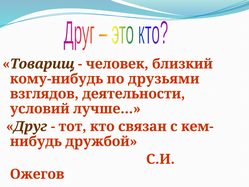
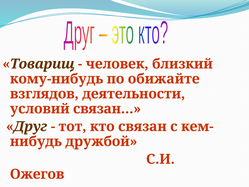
друзьями: друзьями -> обижайте
лучше…: лучше… -> связан…
